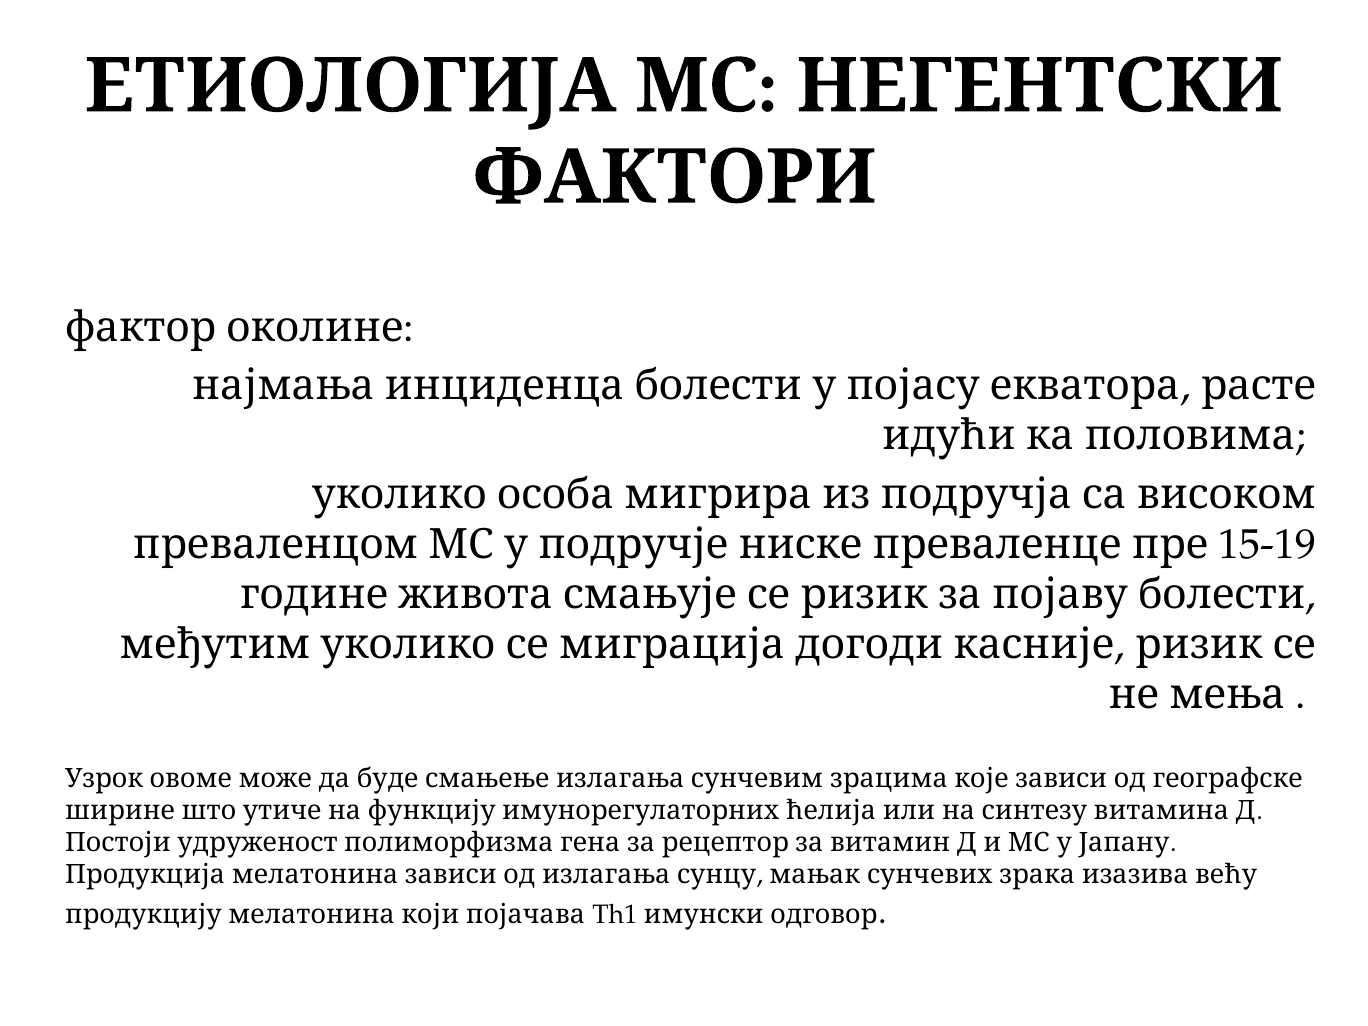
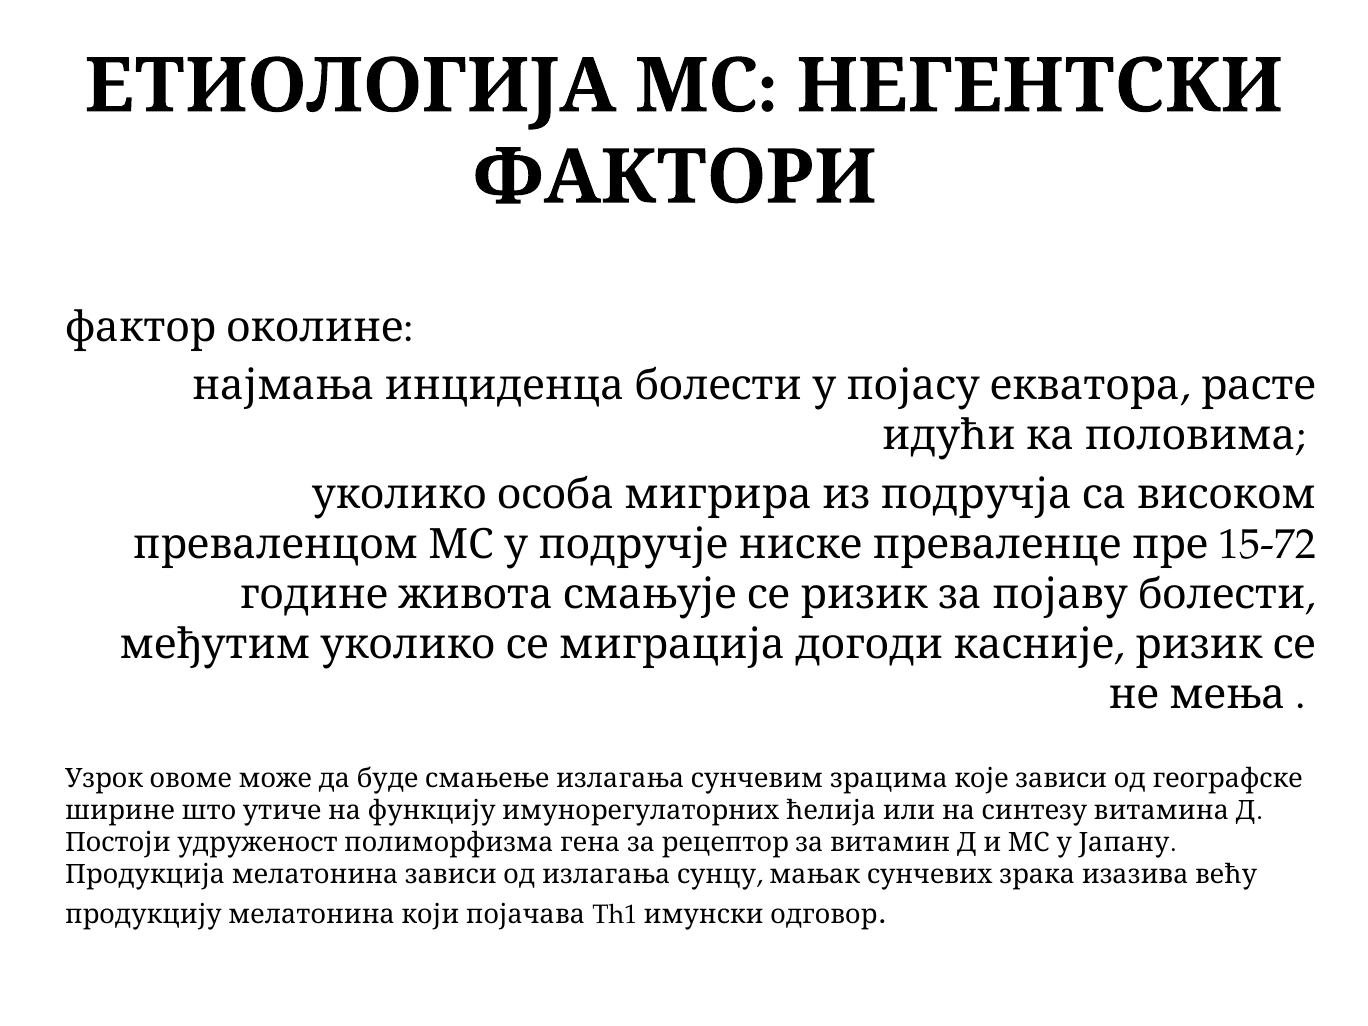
15-19: 15-19 -> 15-72
